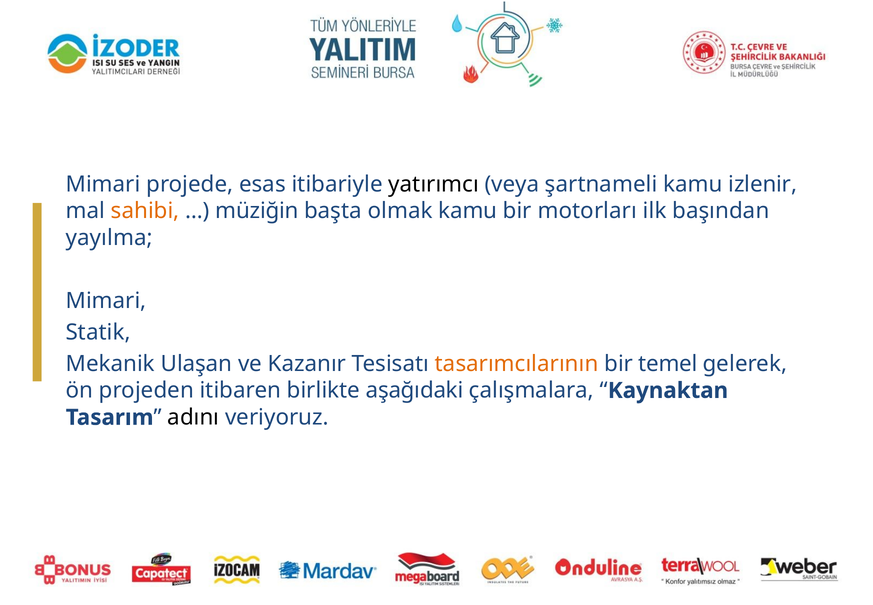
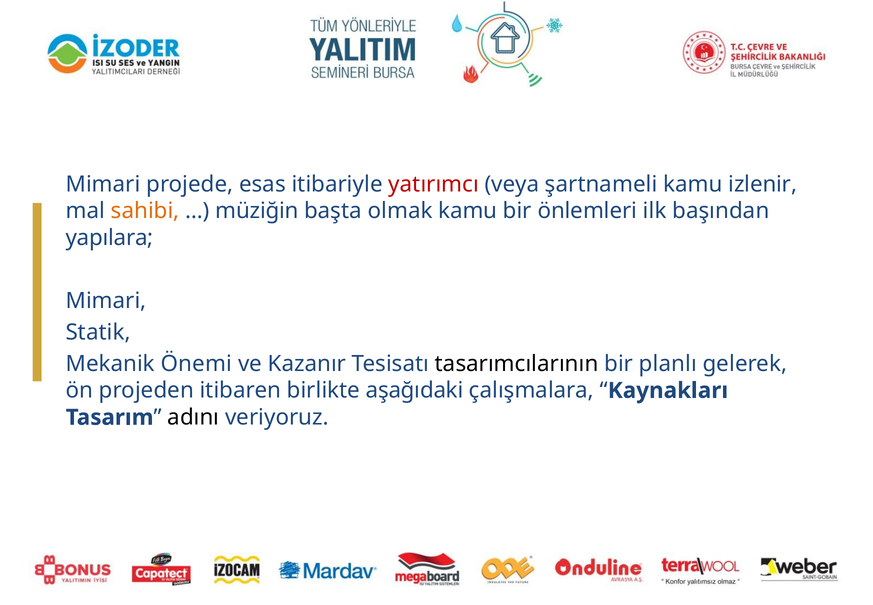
yatırımcı colour: black -> red
motorları: motorları -> önlemleri
yayılma: yayılma -> yapılara
Ulaşan: Ulaşan -> Önemi
tasarımcılarının colour: orange -> black
temel: temel -> planlı
Kaynaktan: Kaynaktan -> Kaynakları
